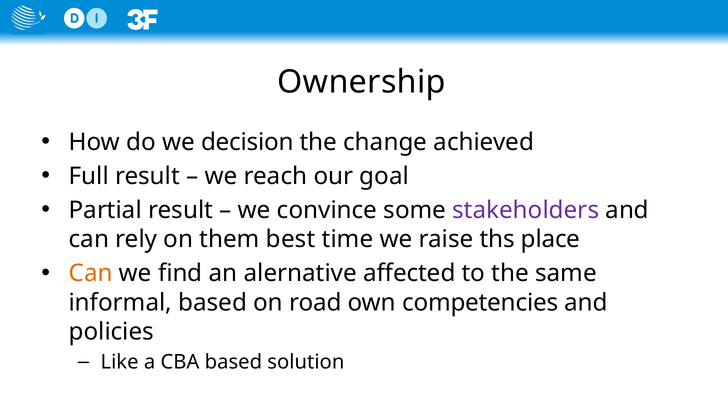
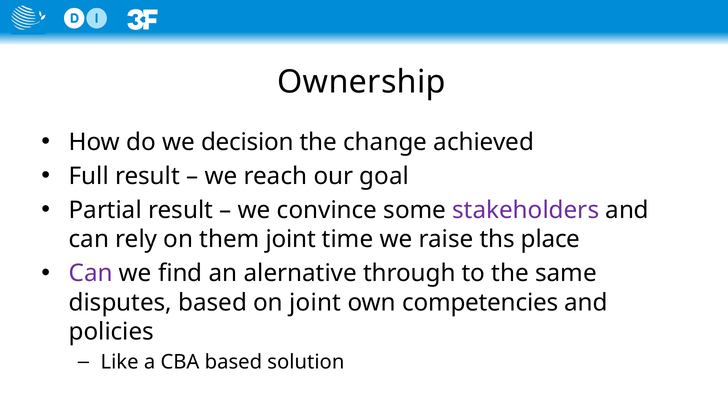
them best: best -> joint
Can at (91, 273) colour: orange -> purple
affected: affected -> through
informal: informal -> disputes
on road: road -> joint
